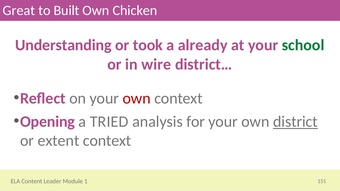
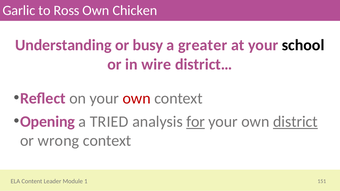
Great: Great -> Garlic
Built: Built -> Ross
took: took -> busy
already: already -> greater
school colour: green -> black
for underline: none -> present
extent: extent -> wrong
